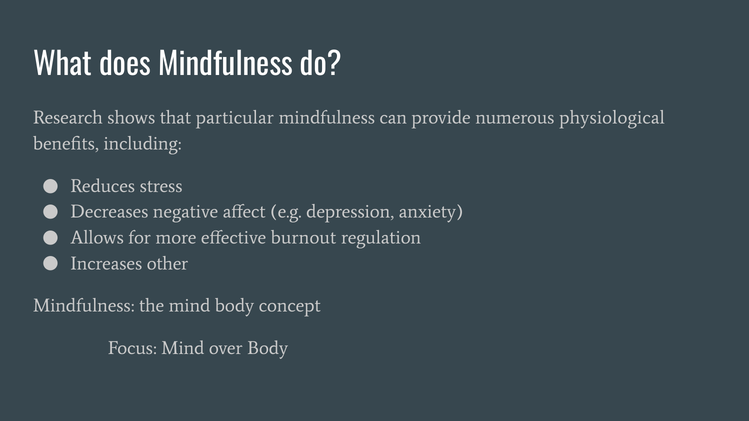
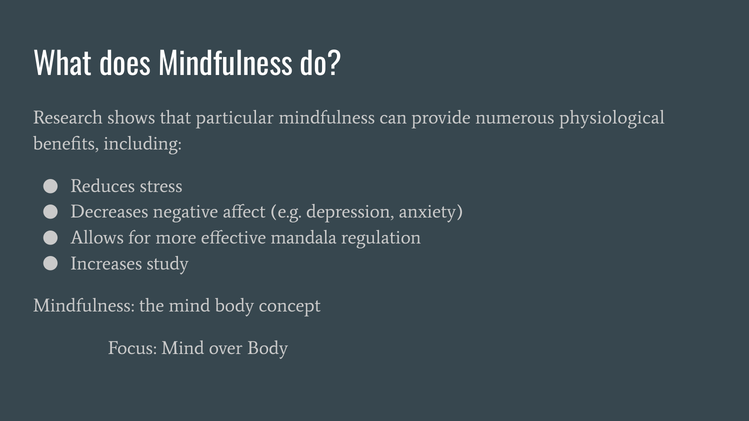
burnout: burnout -> mandala
other: other -> study
